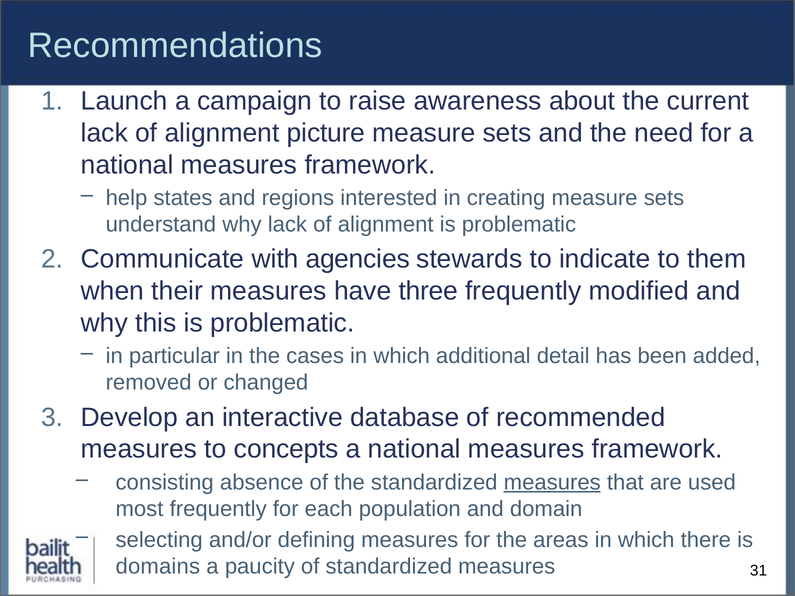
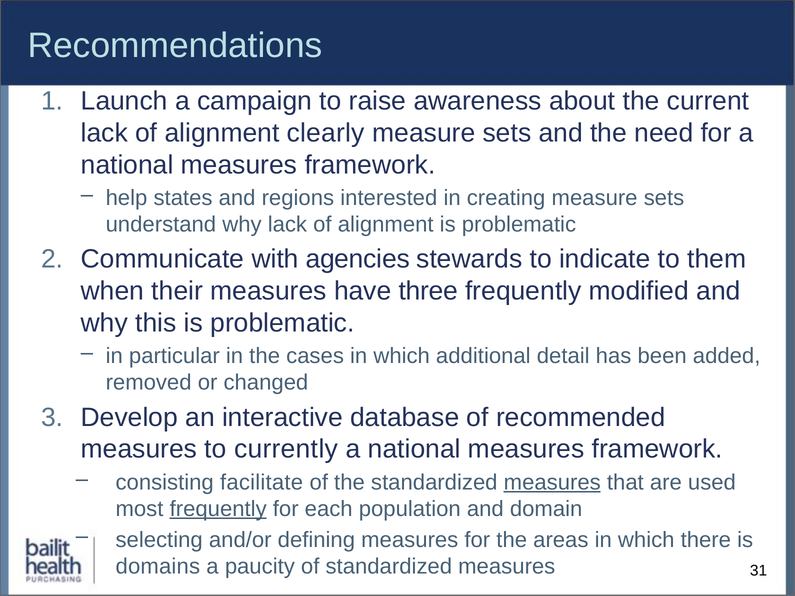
picture: picture -> clearly
concepts: concepts -> currently
absence: absence -> facilitate
frequently at (218, 509) underline: none -> present
